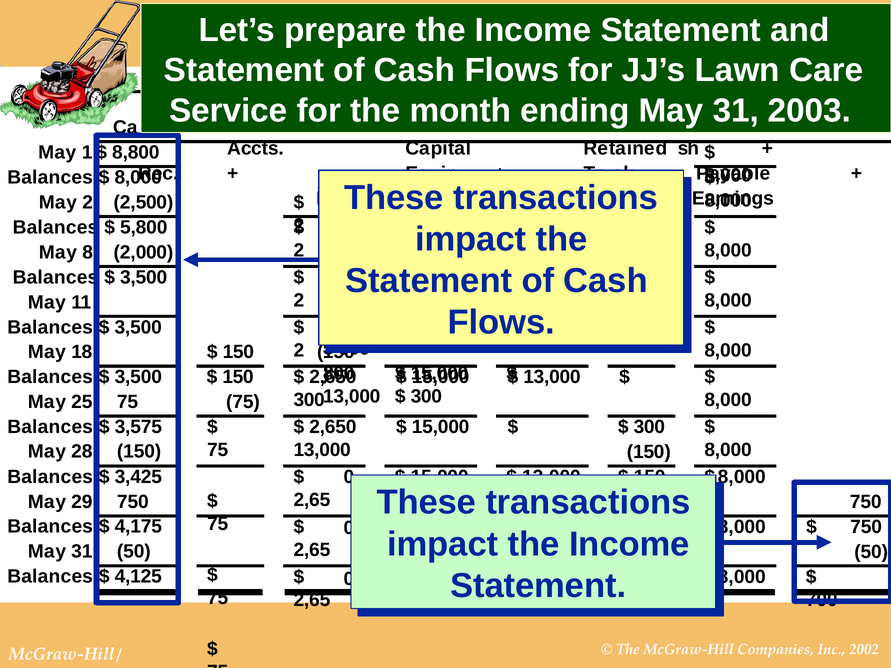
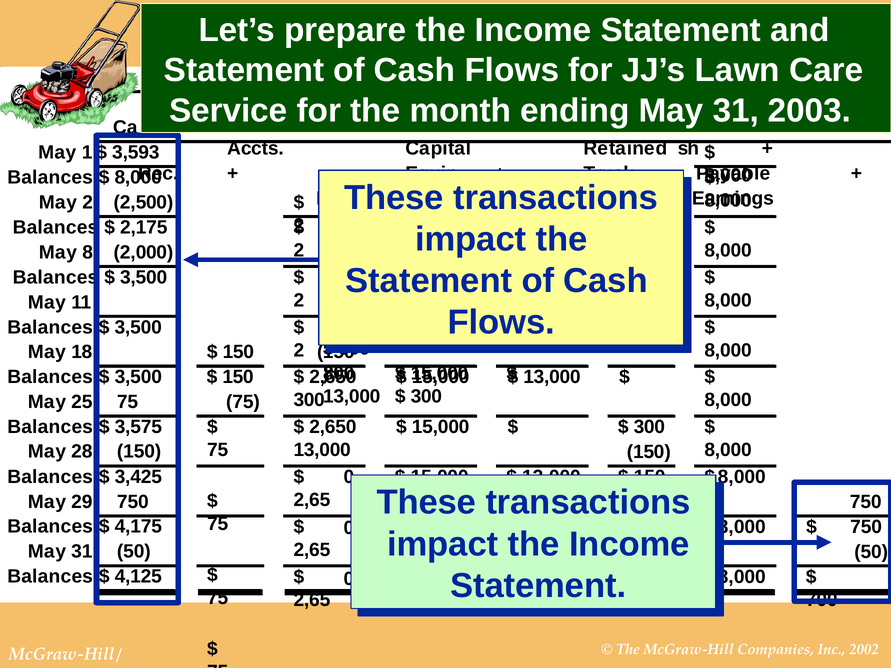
8,800: 8,800 -> 3,593
5,800: 5,800 -> 2,175
